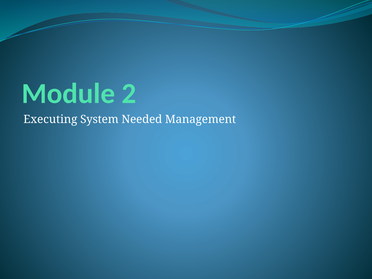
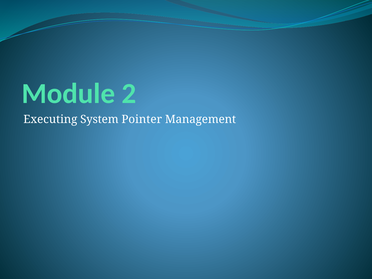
Needed: Needed -> Pointer
